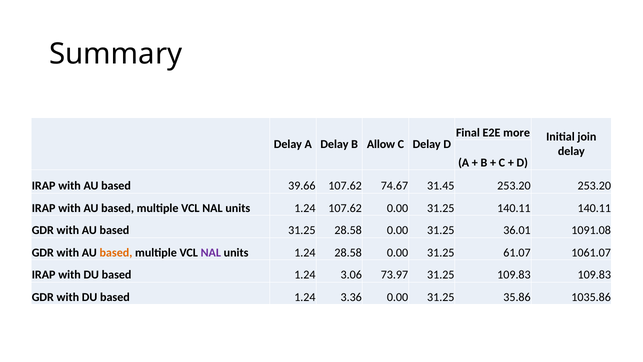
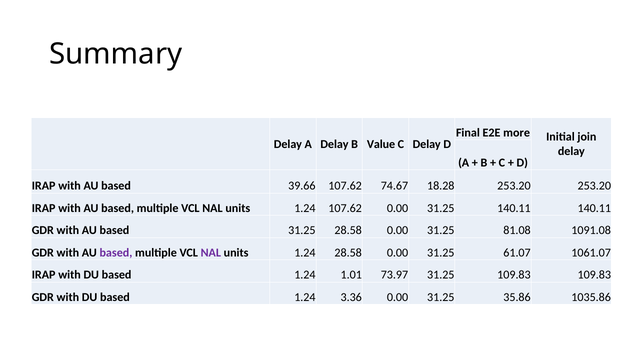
Allow: Allow -> Value
31.45: 31.45 -> 18.28
36.01: 36.01 -> 81.08
based at (116, 253) colour: orange -> purple
3.06: 3.06 -> 1.01
